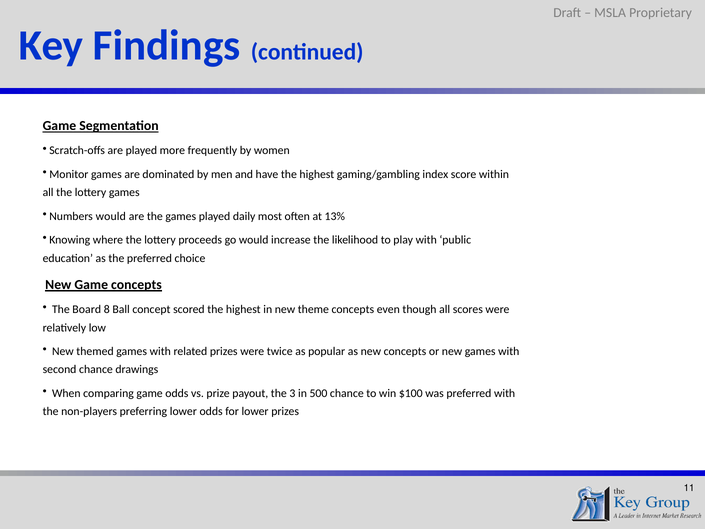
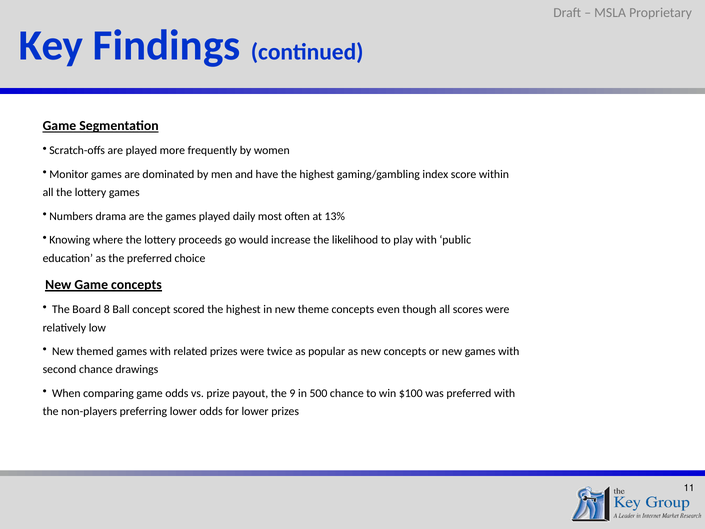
Numbers would: would -> drama
3: 3 -> 9
